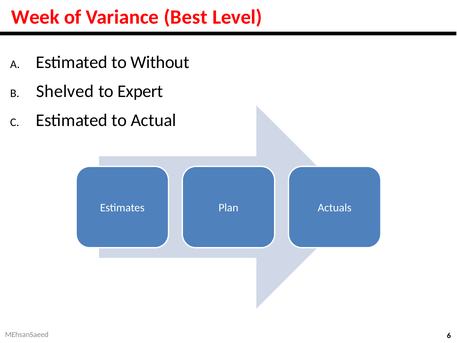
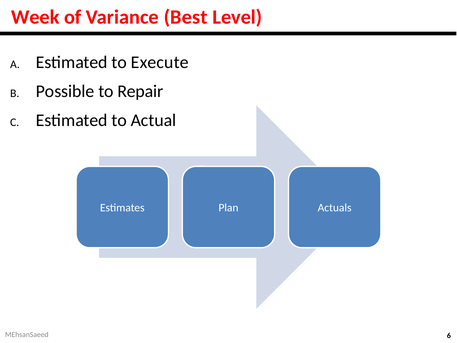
Without: Without -> Execute
Shelved: Shelved -> Possible
Expert: Expert -> Repair
